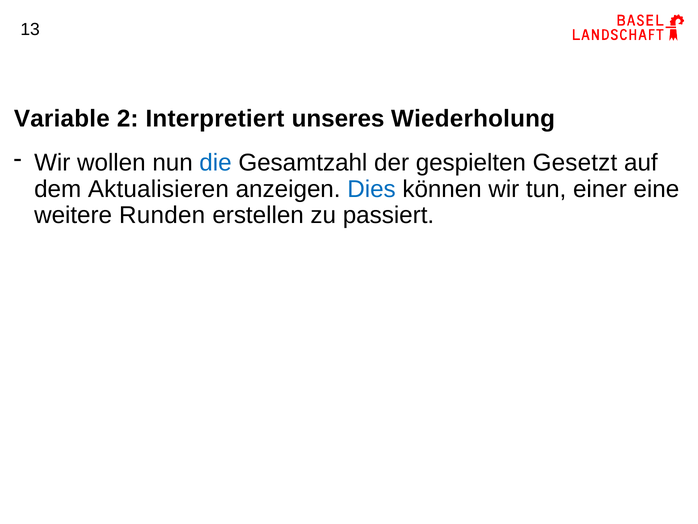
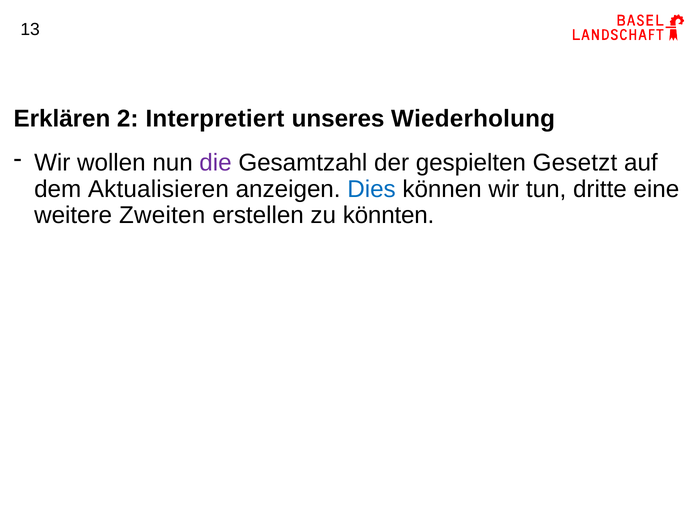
Variable: Variable -> Erklären
die colour: blue -> purple
einer: einer -> dritte
Runden: Runden -> Zweiten
passiert: passiert -> könnten
